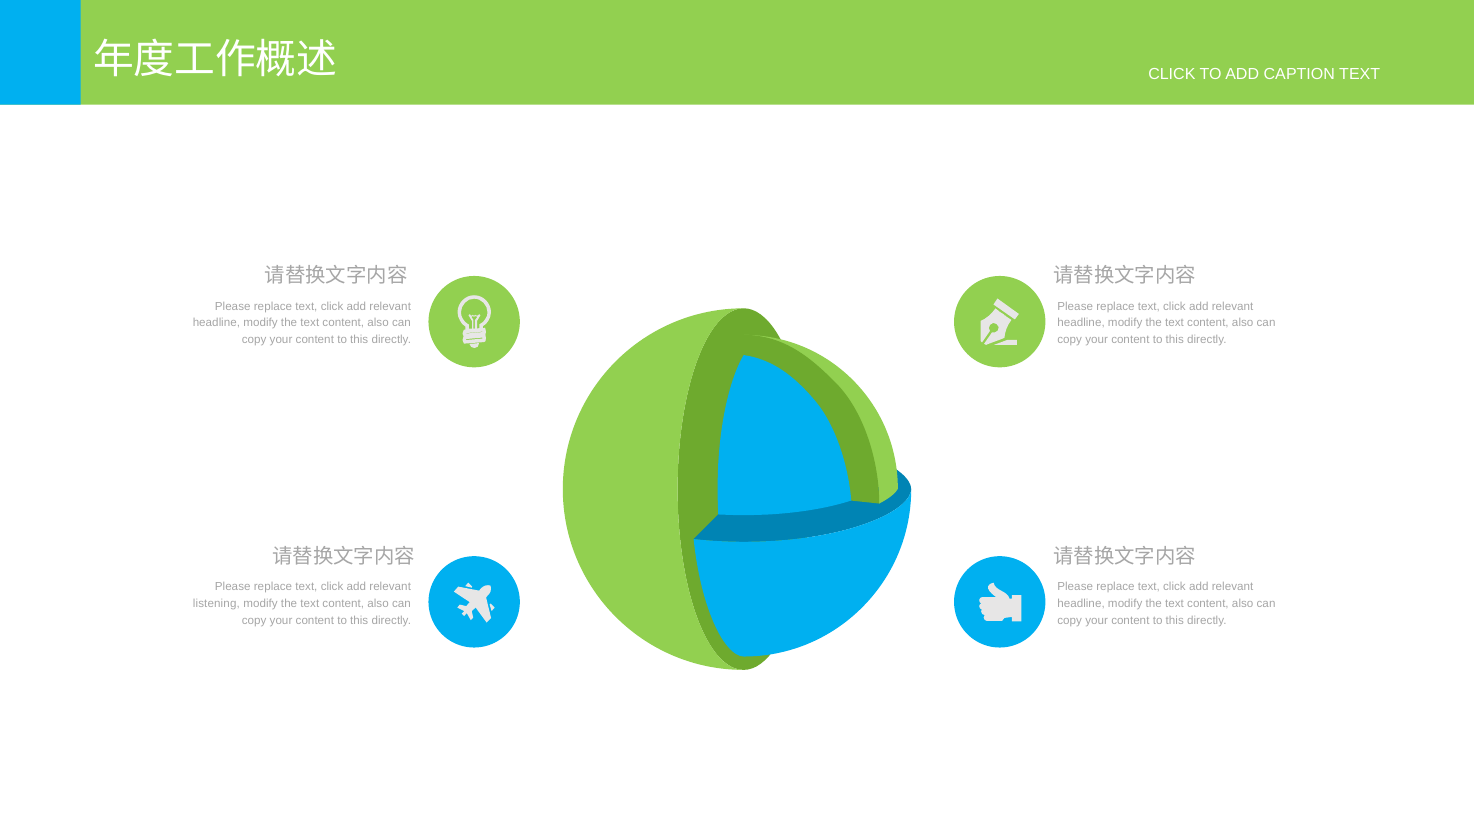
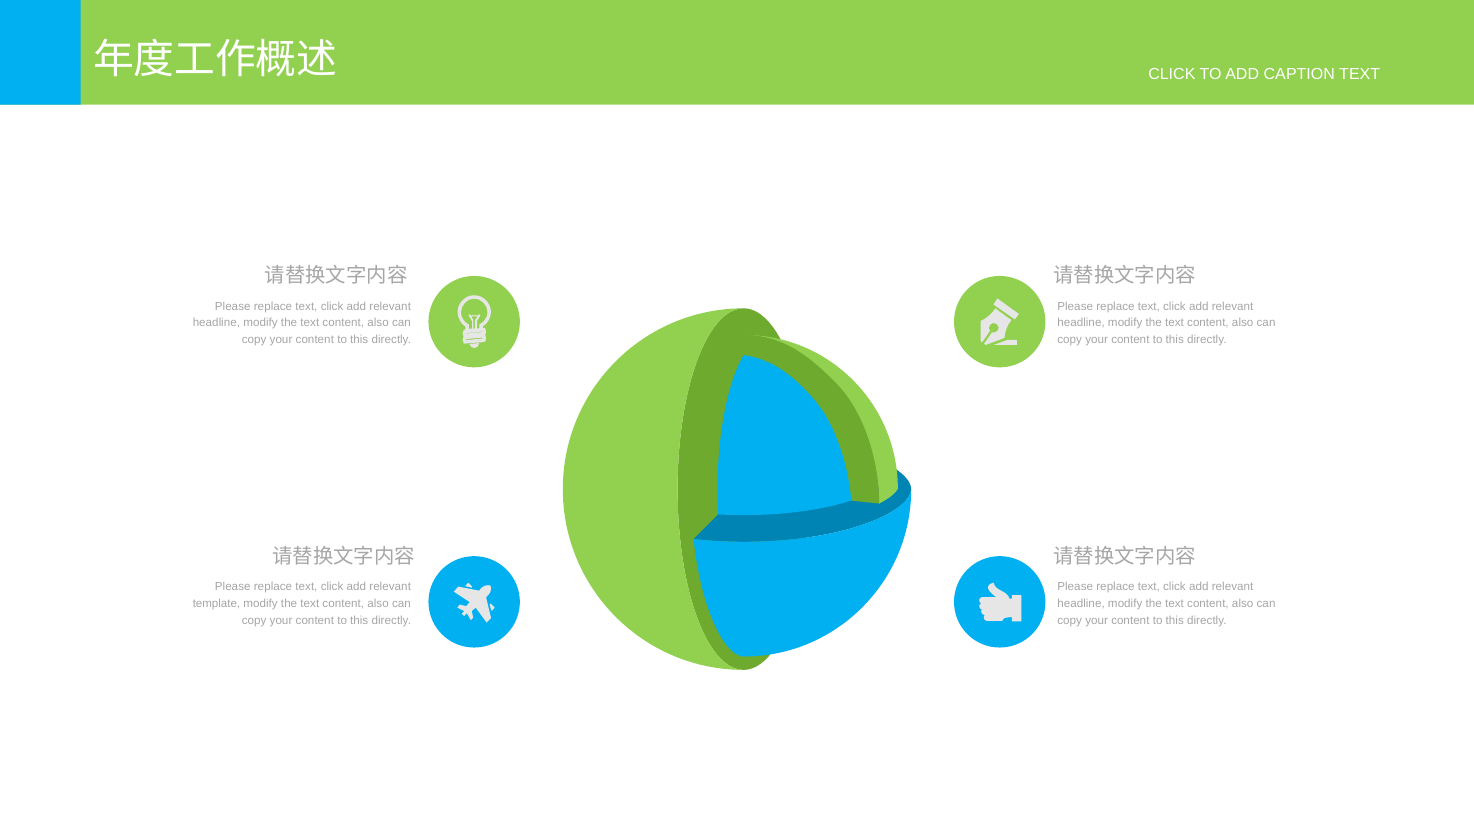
listening: listening -> template
